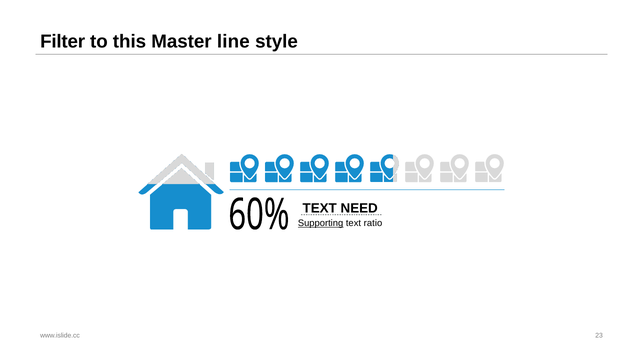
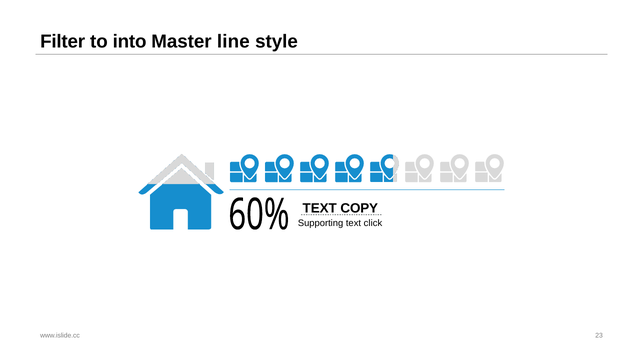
this: this -> into
NEED: NEED -> COPY
Supporting underline: present -> none
ratio: ratio -> click
